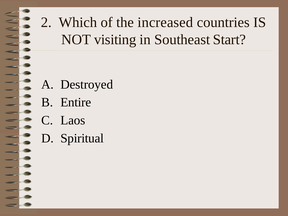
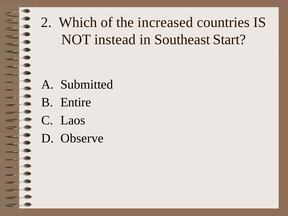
visiting: visiting -> instead
Destroyed: Destroyed -> Submitted
Spiritual: Spiritual -> Observe
